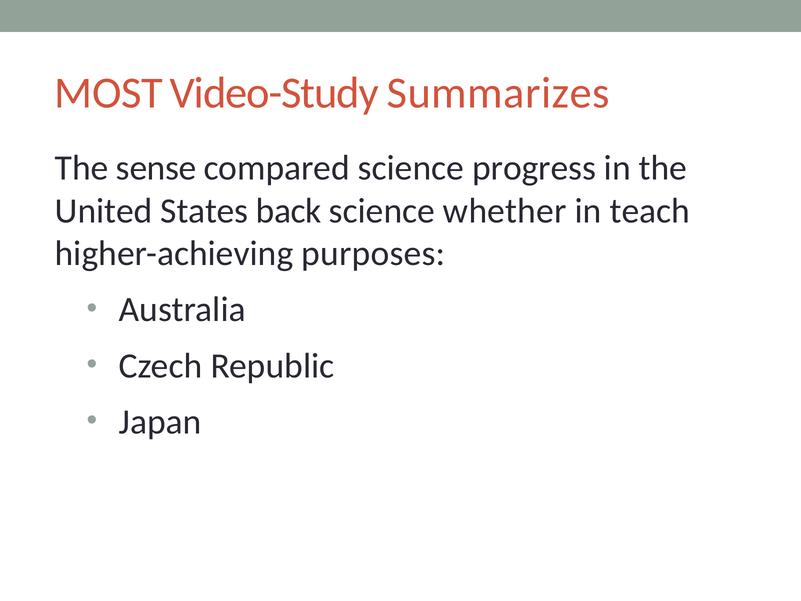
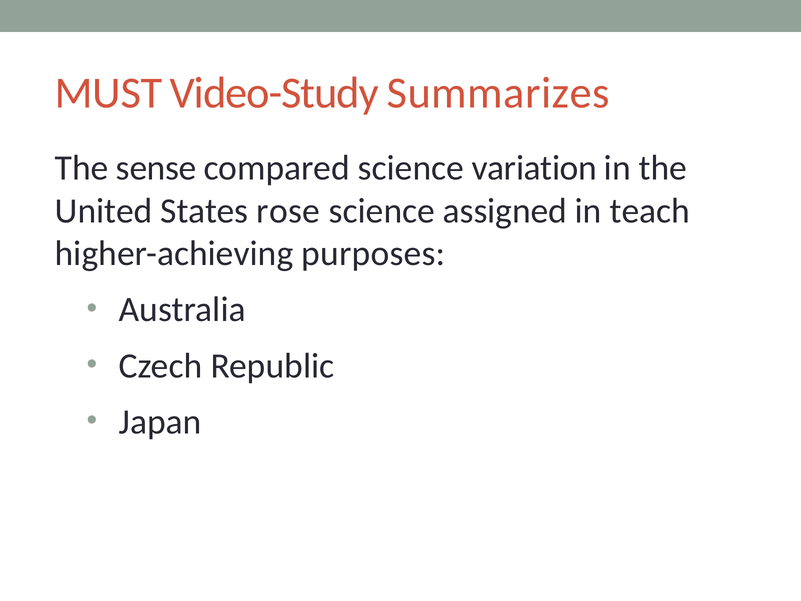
MOST: MOST -> MUST
progress: progress -> variation
back: back -> rose
whether: whether -> assigned
